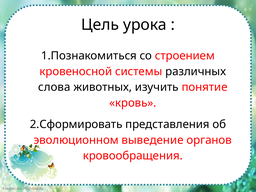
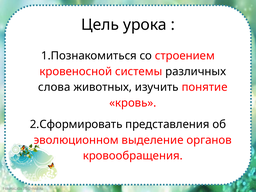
выведение: выведение -> выделение
